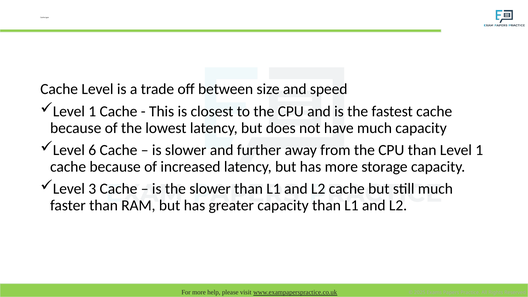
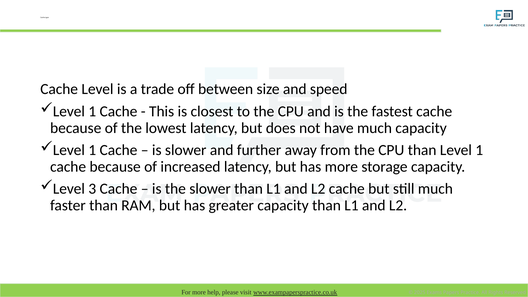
6 at (92, 150): 6 -> 1
